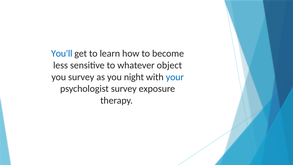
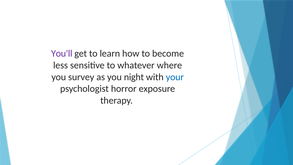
You'll colour: blue -> purple
object: object -> where
psychologist survey: survey -> horror
